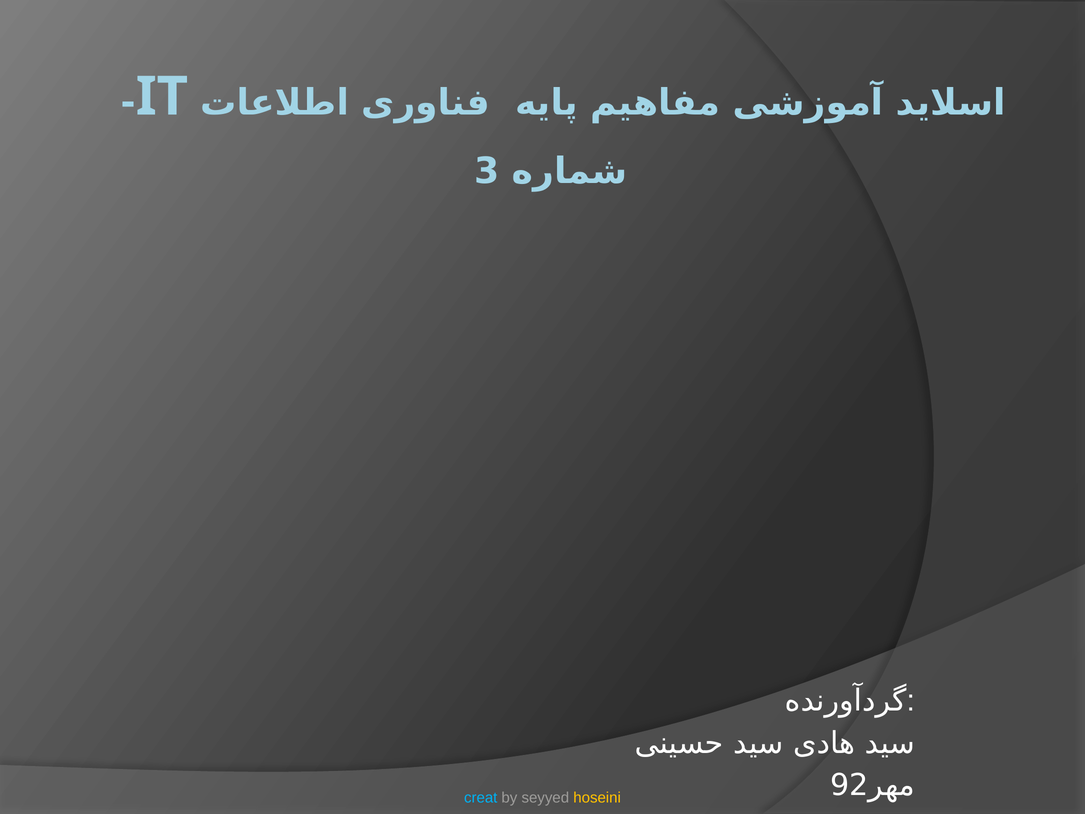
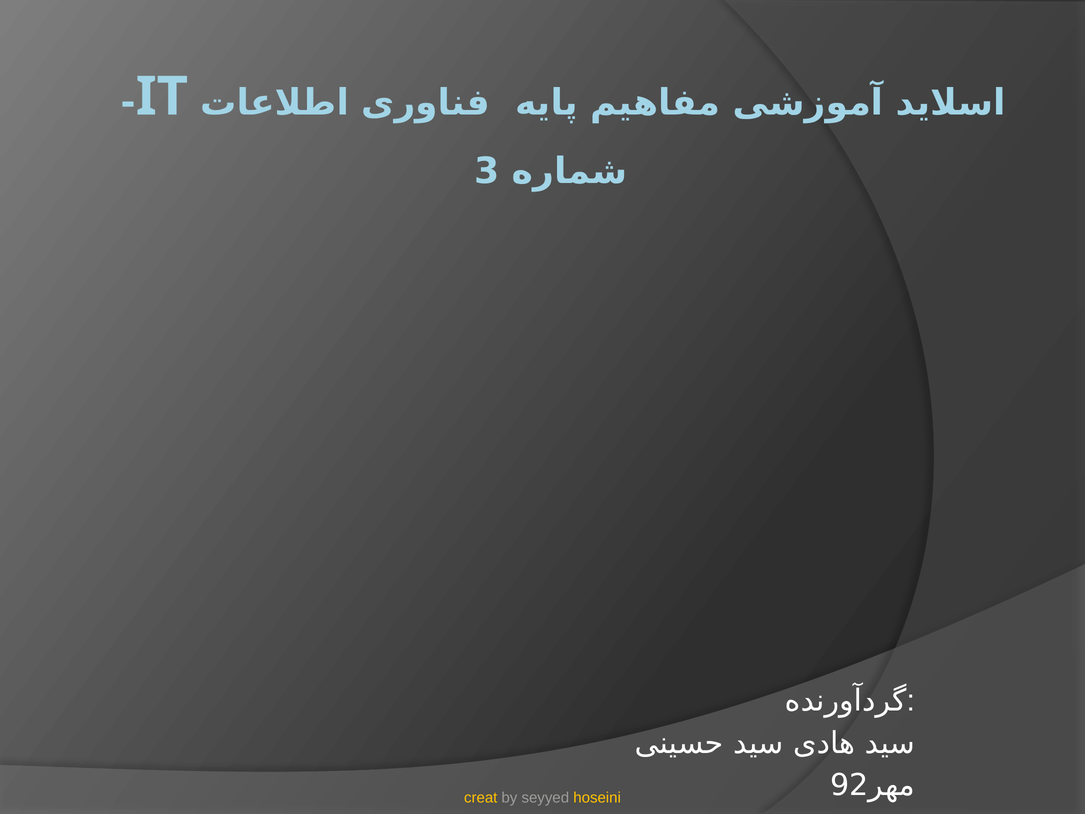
creat colour: light blue -> yellow
